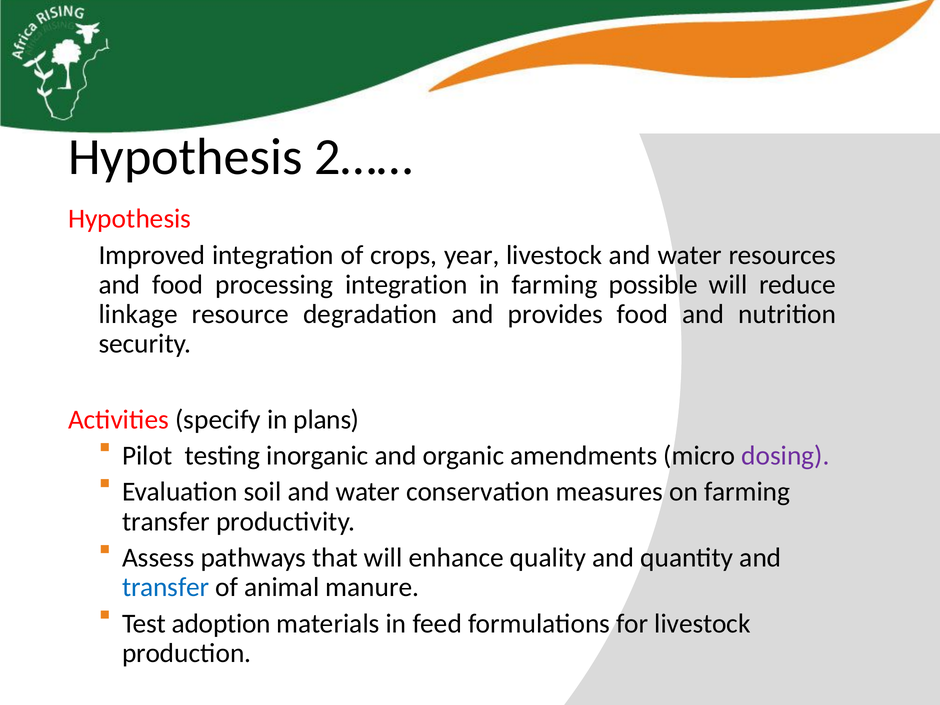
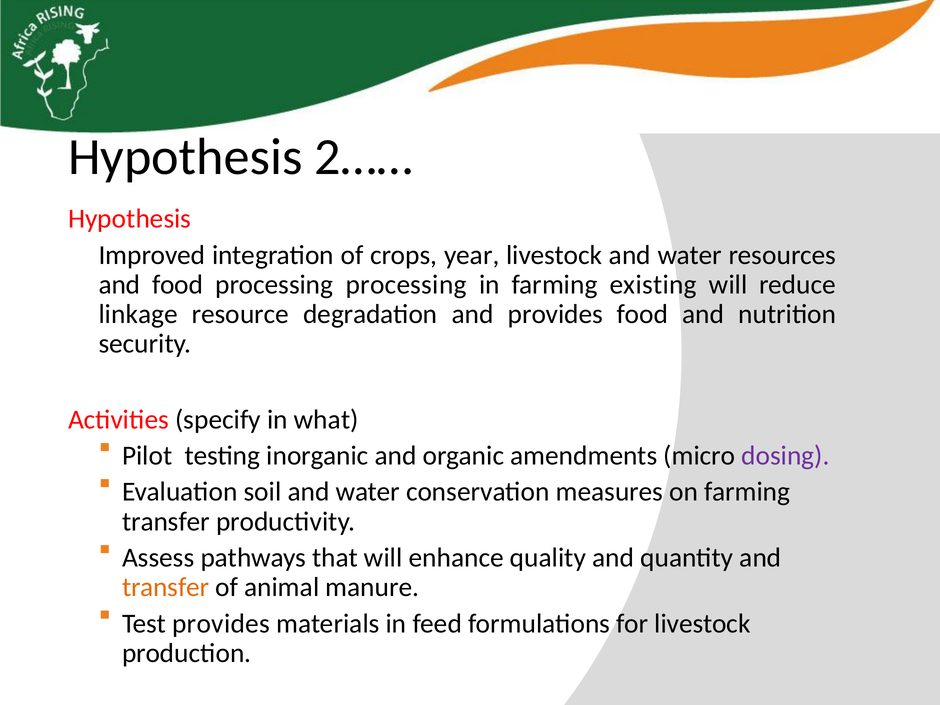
processing integration: integration -> processing
possible: possible -> existing
plans: plans -> what
transfer at (166, 587) colour: blue -> orange
Test adoption: adoption -> provides
